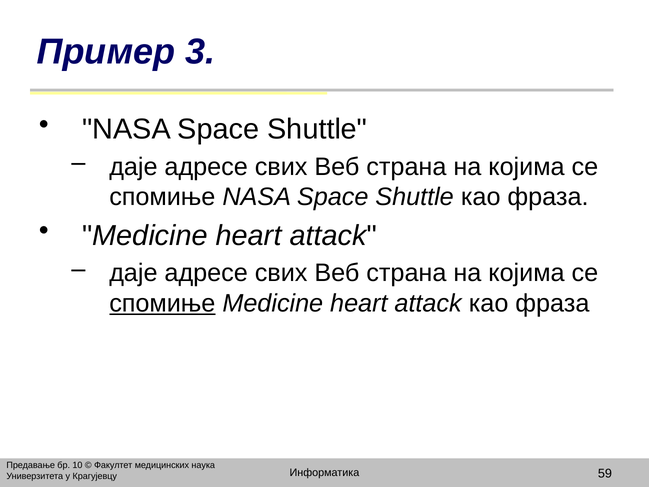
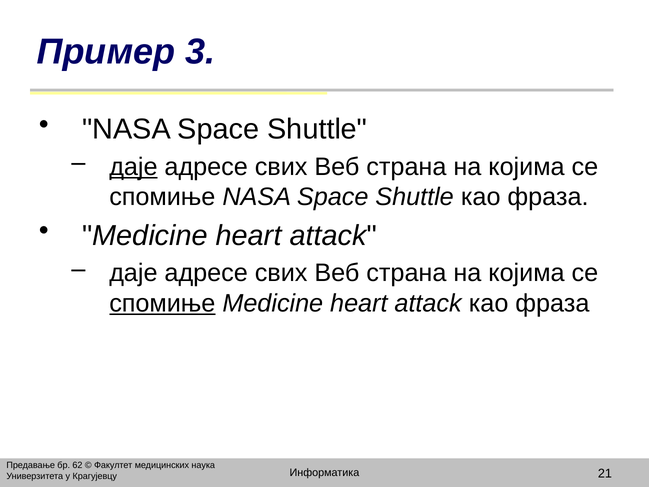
даје at (133, 167) underline: none -> present
10: 10 -> 62
59: 59 -> 21
